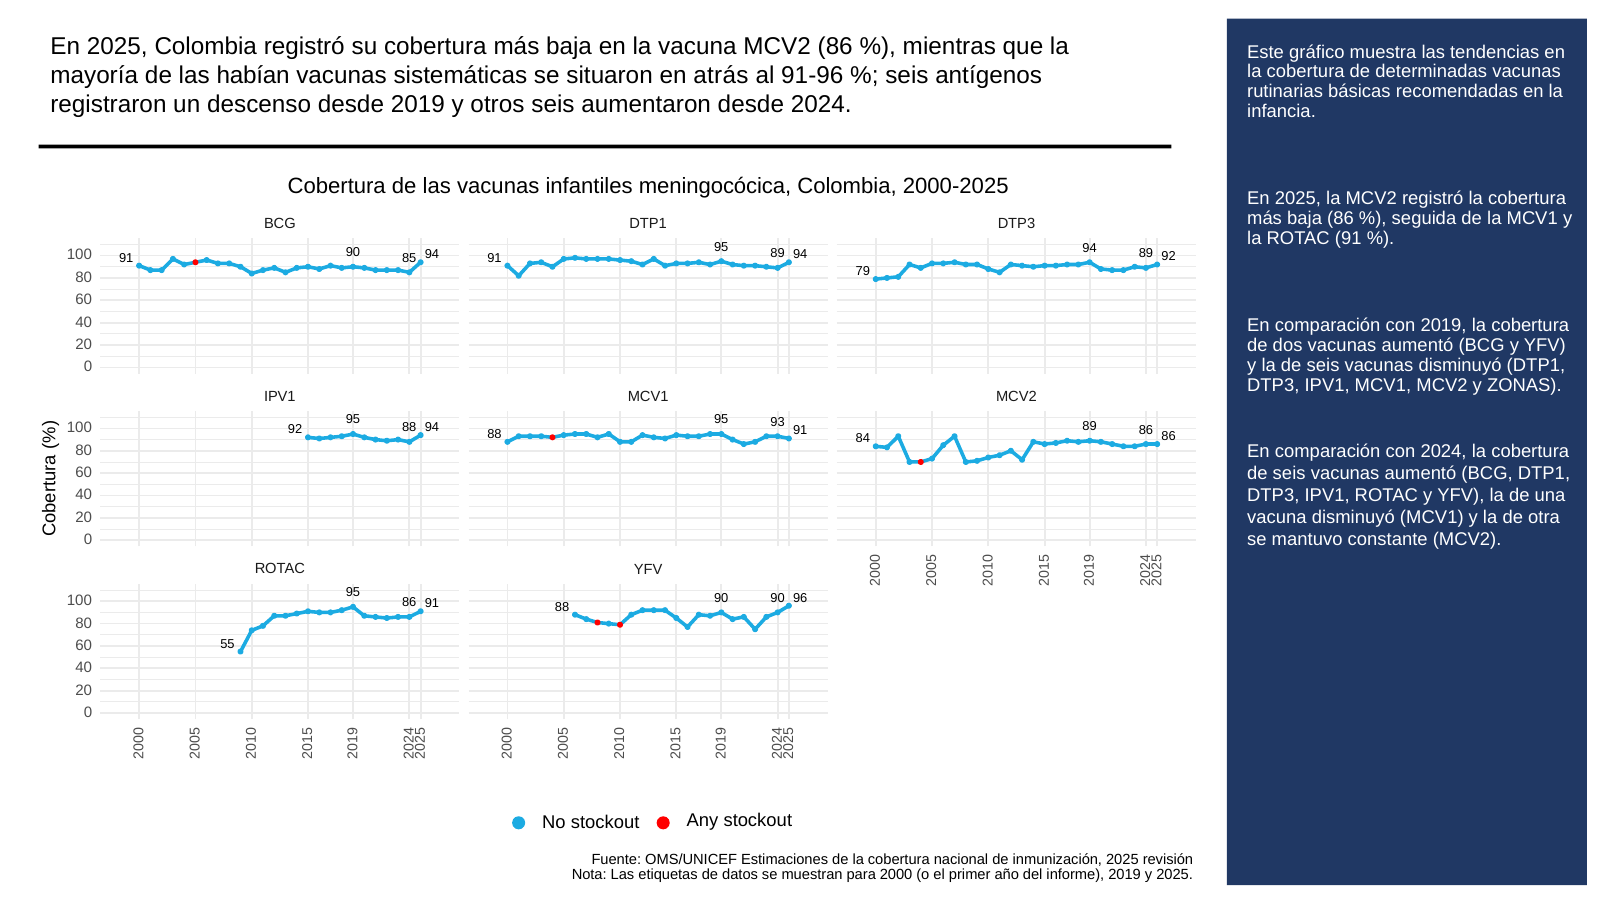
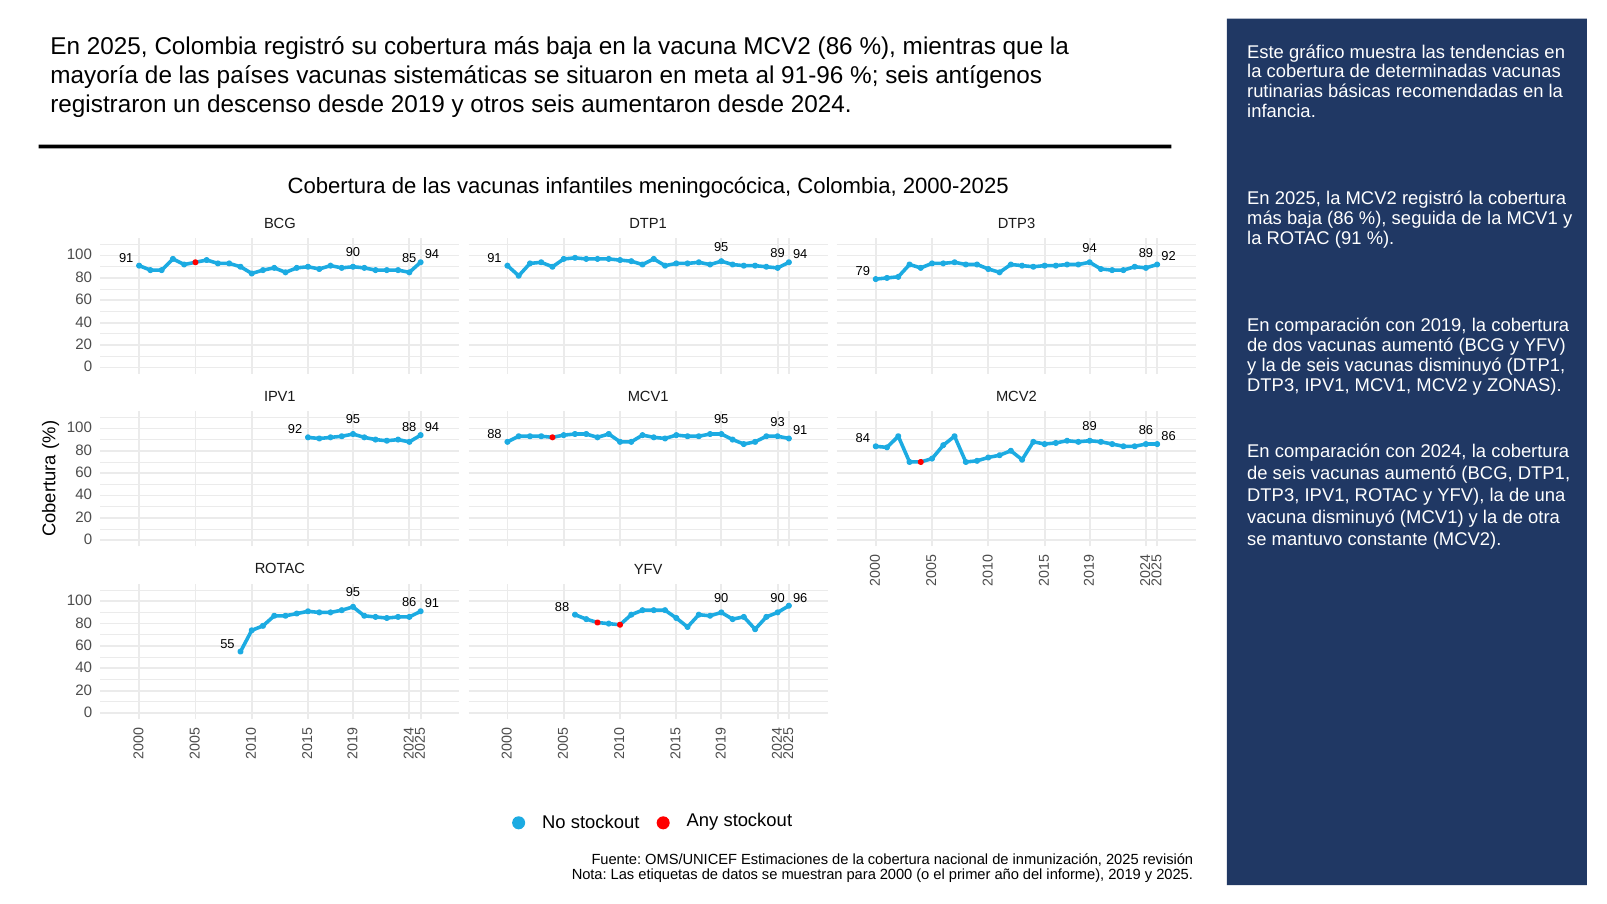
habían: habían -> países
atrás: atrás -> meta
